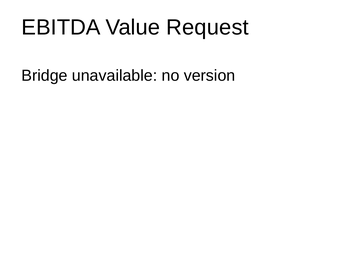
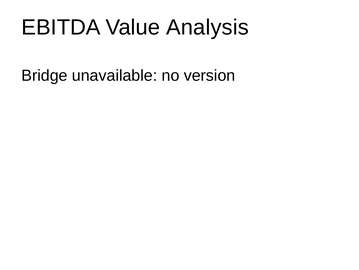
Request: Request -> Analysis
